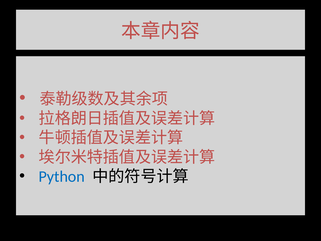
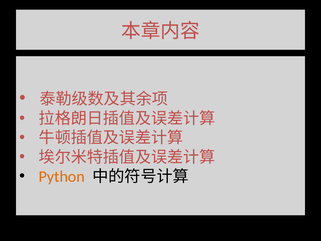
Python colour: blue -> orange
